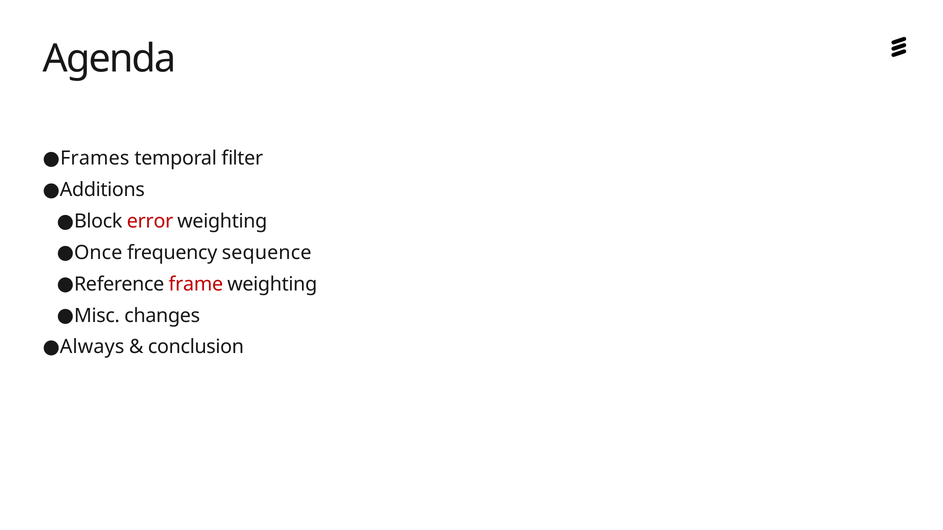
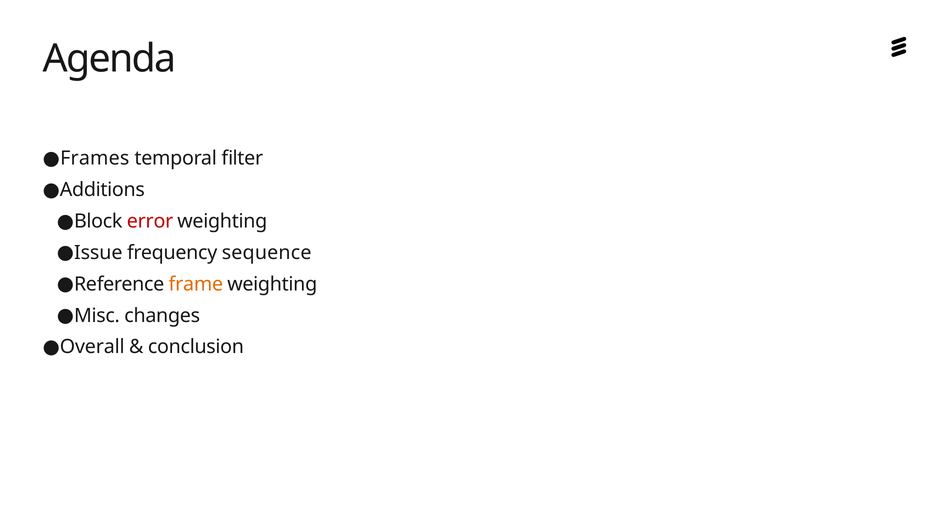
Once: Once -> Issue
frame colour: red -> orange
Always: Always -> Overall
